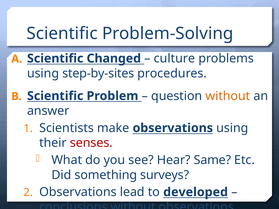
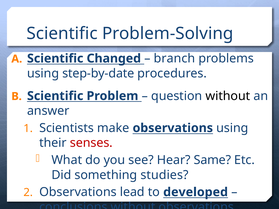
culture: culture -> branch
step-by-sites: step-by-sites -> step-by-date
without at (228, 96) colour: orange -> black
surveys: surveys -> studies
